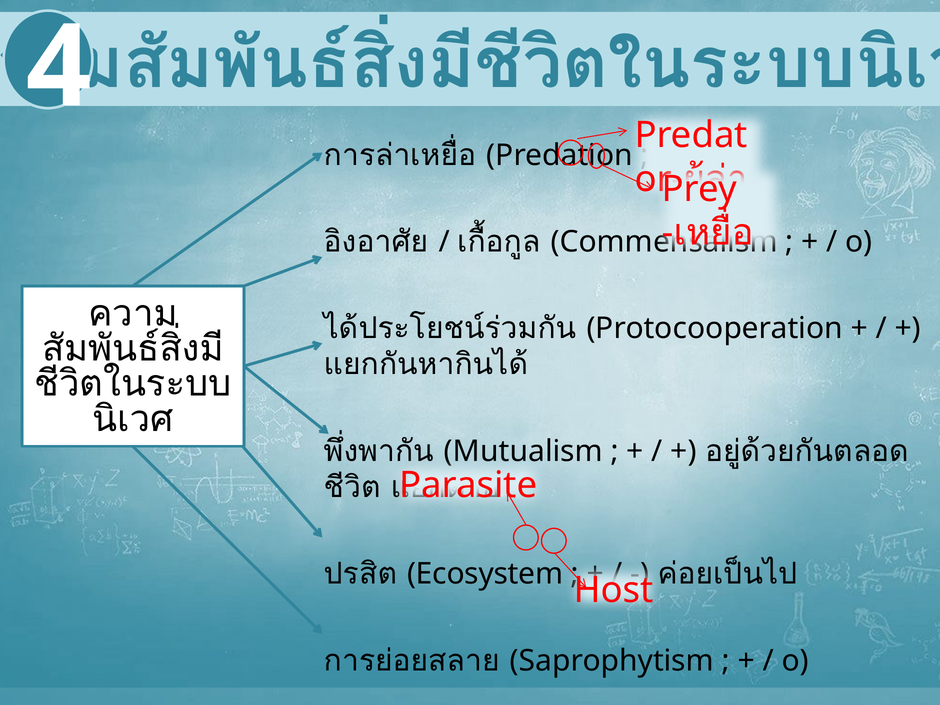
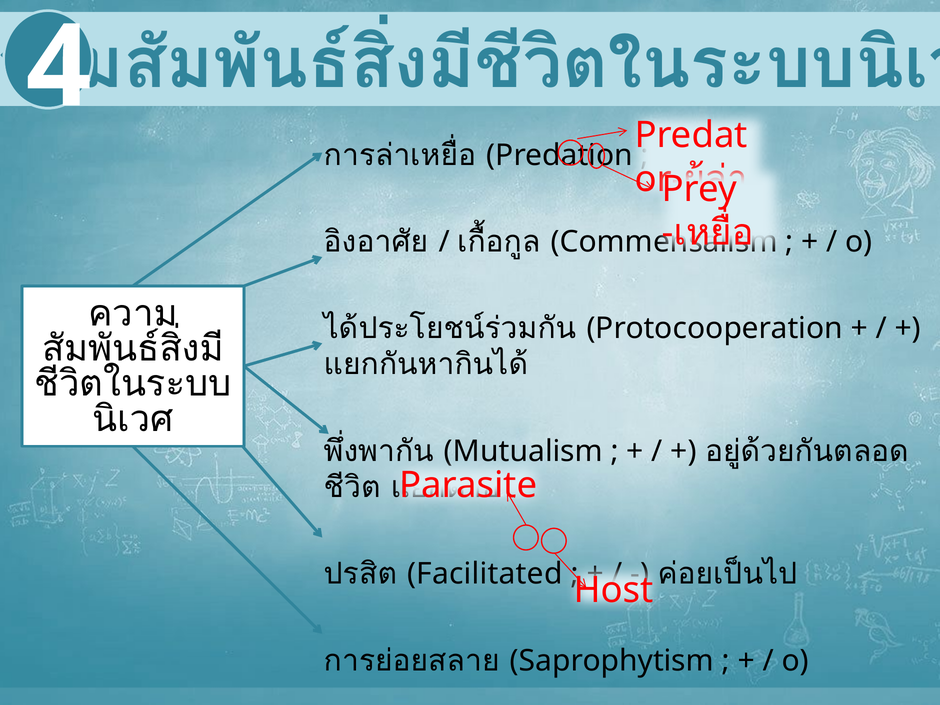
Ecosystem: Ecosystem -> Facilitated
